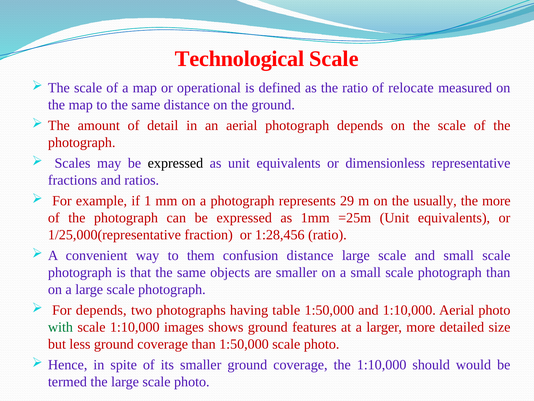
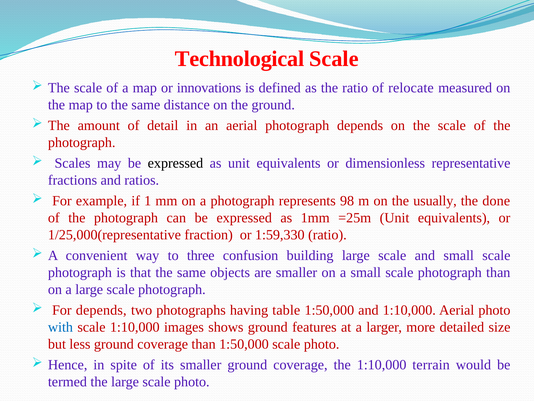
operational: operational -> innovations
29: 29 -> 98
the more: more -> done
1:28,456: 1:28,456 -> 1:59,330
them: them -> three
confusion distance: distance -> building
with colour: green -> blue
should: should -> terrain
